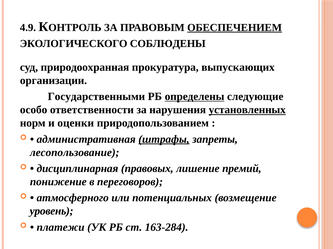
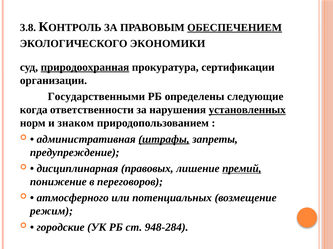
4.9: 4.9 -> 3.8
СОБЛЮДЕНЫ: СОБЛЮДЕНЫ -> ЭКОНОМИКИ
природоохранная underline: none -> present
выпускающих: выпускающих -> сертификации
определены underline: present -> none
особо: особо -> когда
оценки: оценки -> знаком
лесопользование: лесопользование -> предупреждение
премий underline: none -> present
уровень: уровень -> режим
платежи: платежи -> городские
163-284: 163-284 -> 948-284
